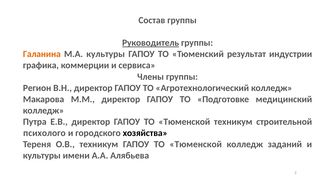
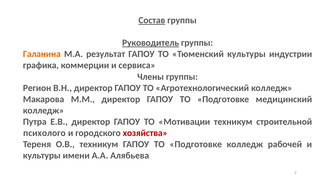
Состав underline: none -> present
М.А культуры: культуры -> результат
Тюменский результат: результат -> культуры
директор ГАПОУ ТО Тюменской: Тюменской -> Мотивации
хозяйства colour: black -> red
Тюменской at (196, 144): Тюменской -> Подготовке
заданий: заданий -> рабочей
